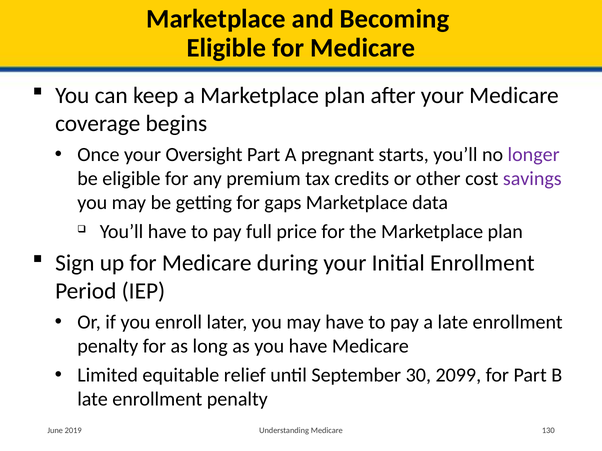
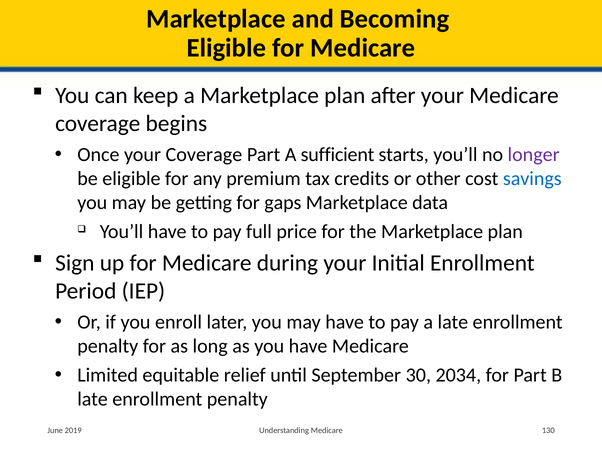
your Oversight: Oversight -> Coverage
pregnant: pregnant -> sufficient
savings colour: purple -> blue
2099: 2099 -> 2034
